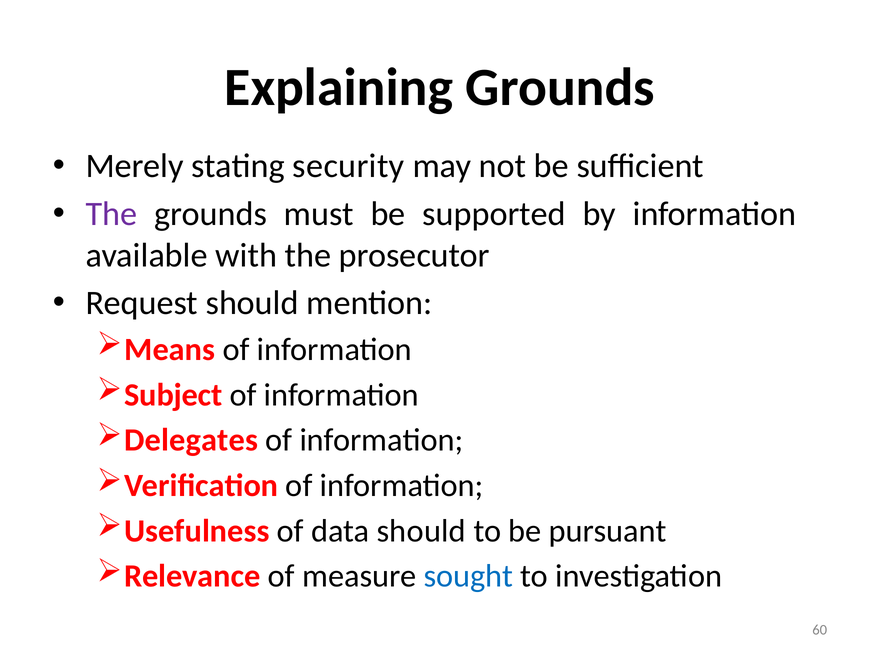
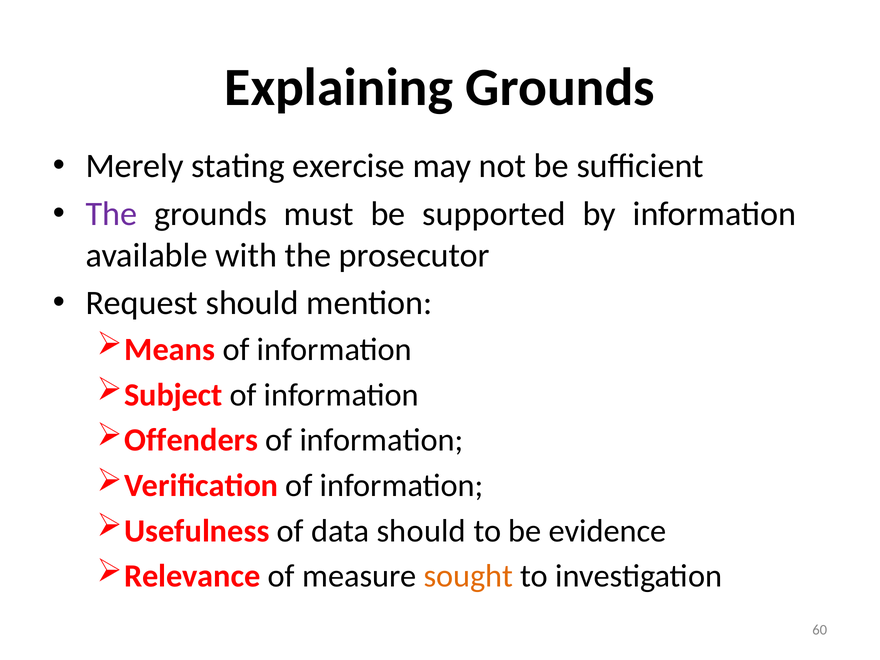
security: security -> exercise
Delegates: Delegates -> Offenders
pursuant: pursuant -> evidence
sought colour: blue -> orange
